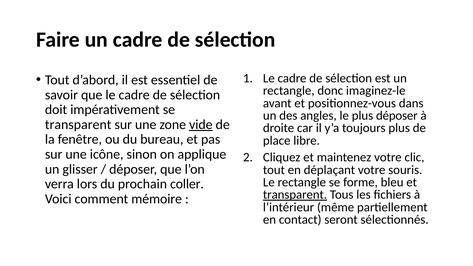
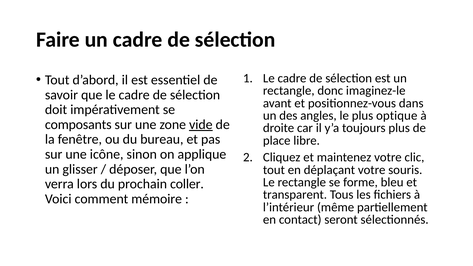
plus déposer: déposer -> optique
transparent at (78, 125): transparent -> composants
transparent at (295, 195) underline: present -> none
